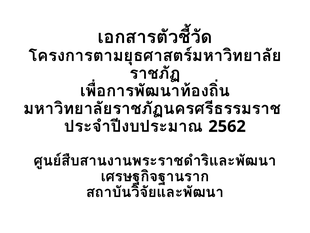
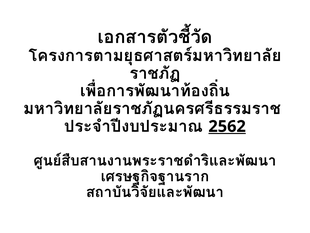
2562 underline: none -> present
